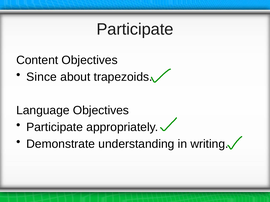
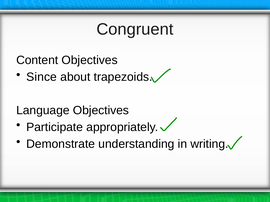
Participate at (135, 29): Participate -> Congruent
